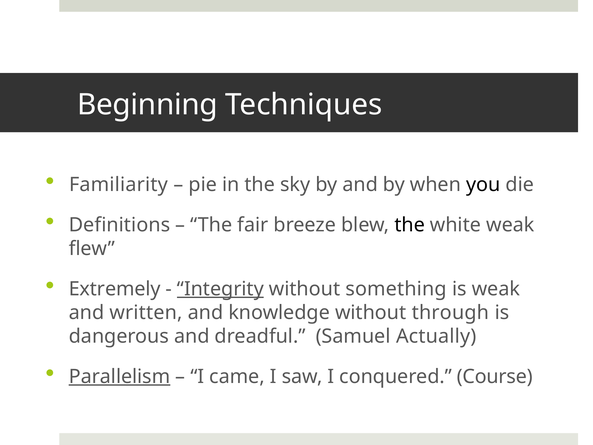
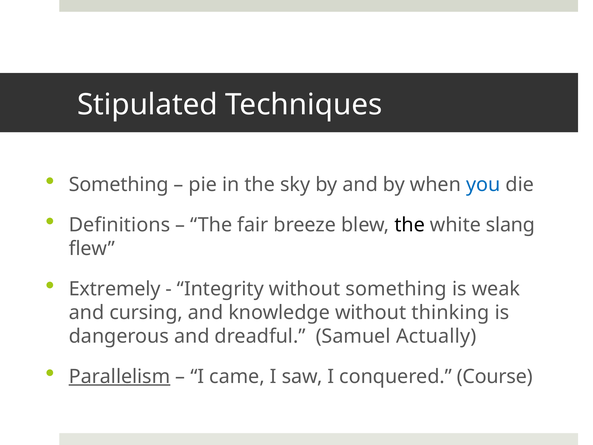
Beginning: Beginning -> Stipulated
Familiarity at (118, 185): Familiarity -> Something
you colour: black -> blue
white weak: weak -> slang
Integrity underline: present -> none
written: written -> cursing
through: through -> thinking
